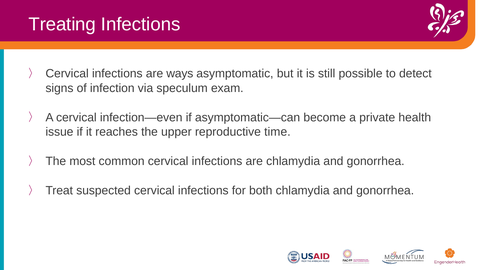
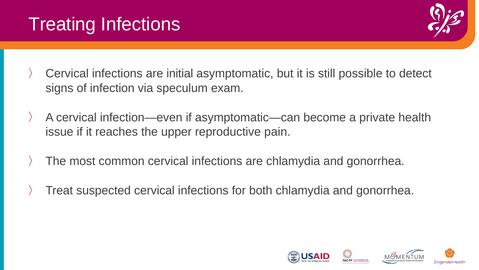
ways: ways -> initial
time: time -> pain
